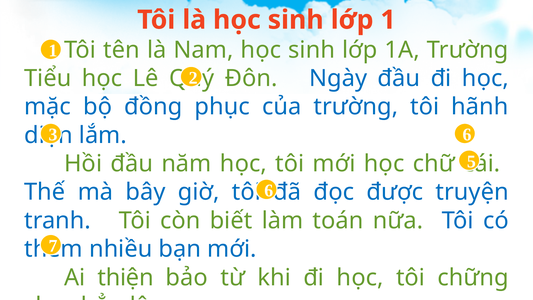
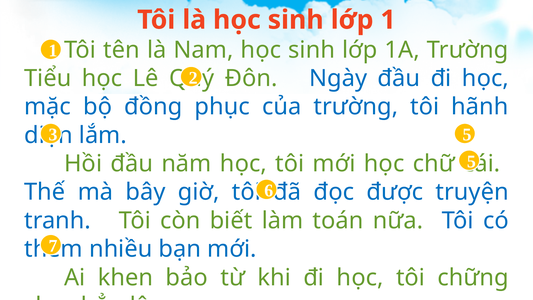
6 at (467, 135): 6 -> 5
thiện: thiện -> khen
